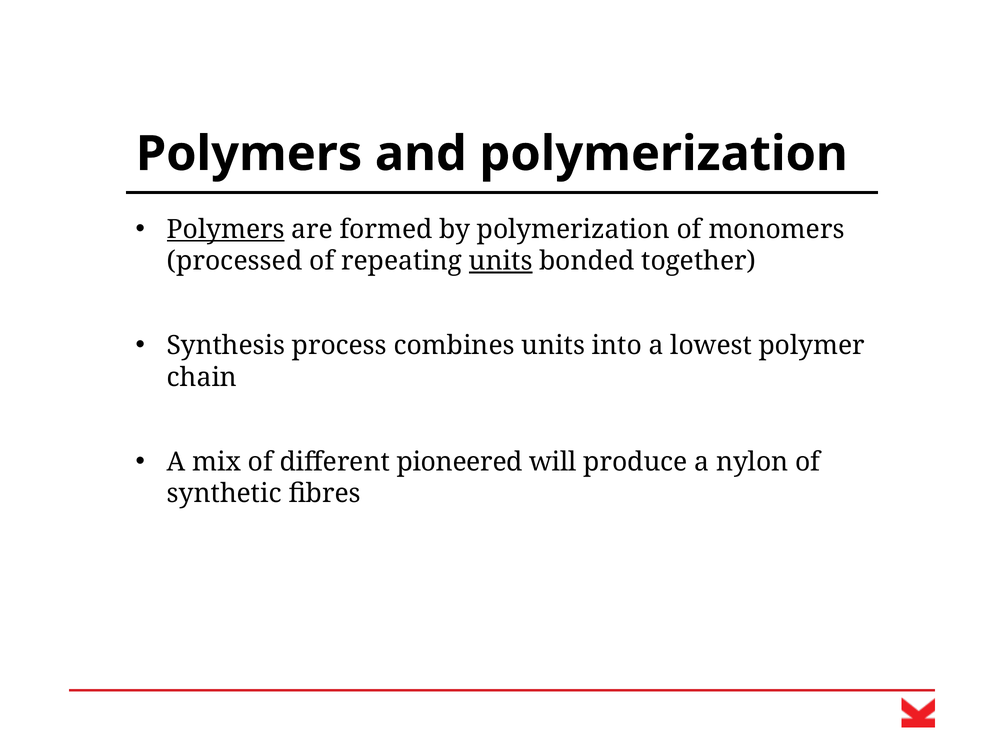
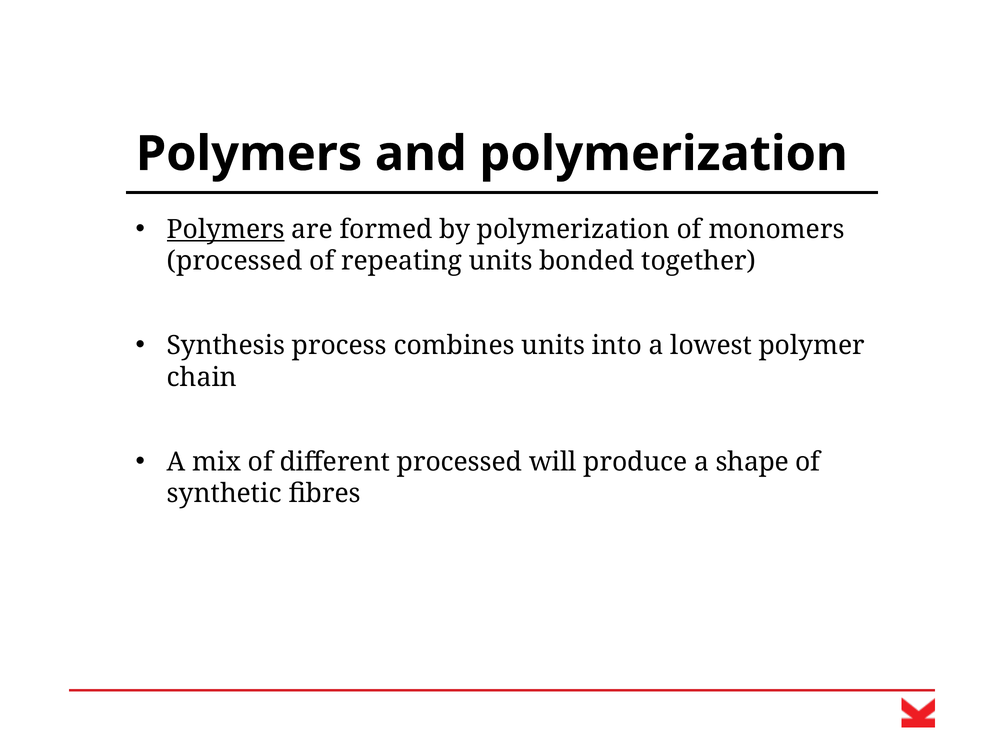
units at (501, 261) underline: present -> none
different pioneered: pioneered -> processed
nylon: nylon -> shape
